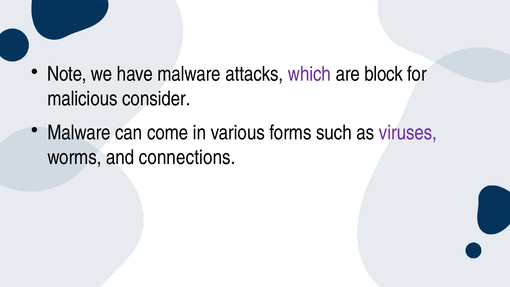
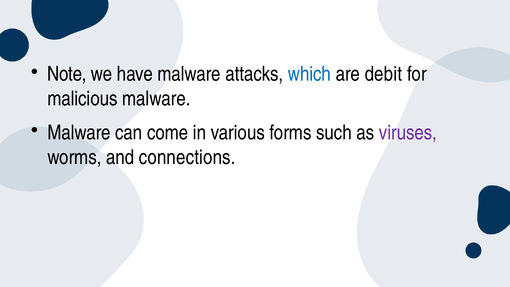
which colour: purple -> blue
block: block -> debit
malicious consider: consider -> malware
